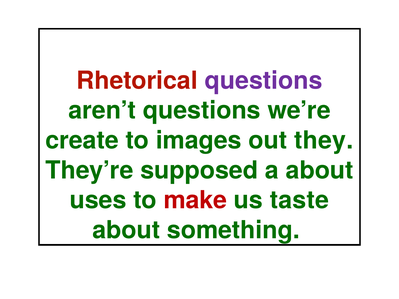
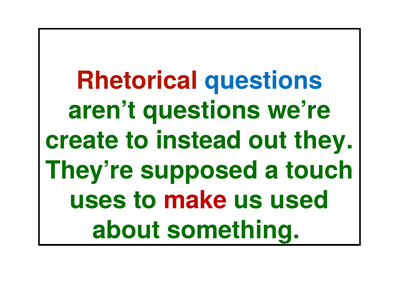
questions at (264, 81) colour: purple -> blue
images: images -> instead
a about: about -> touch
taste: taste -> used
